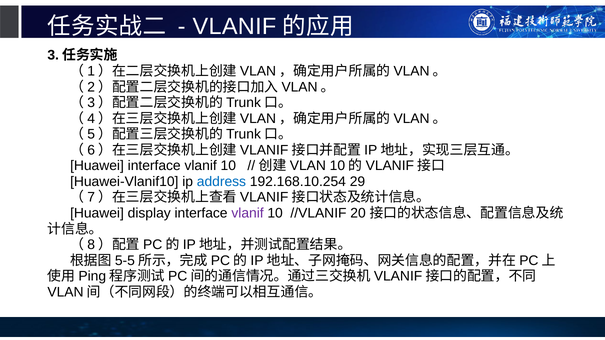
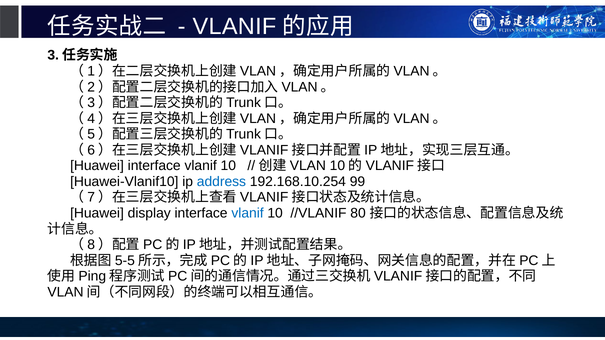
29: 29 -> 99
vlanif at (248, 213) colour: purple -> blue
20: 20 -> 80
